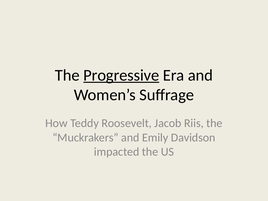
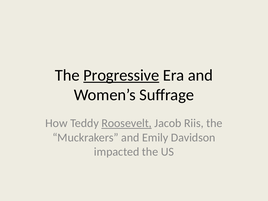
Roosevelt underline: none -> present
